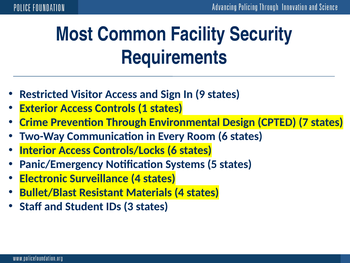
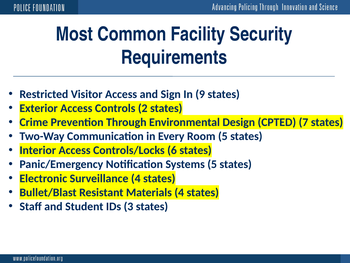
1: 1 -> 2
Room 6: 6 -> 5
